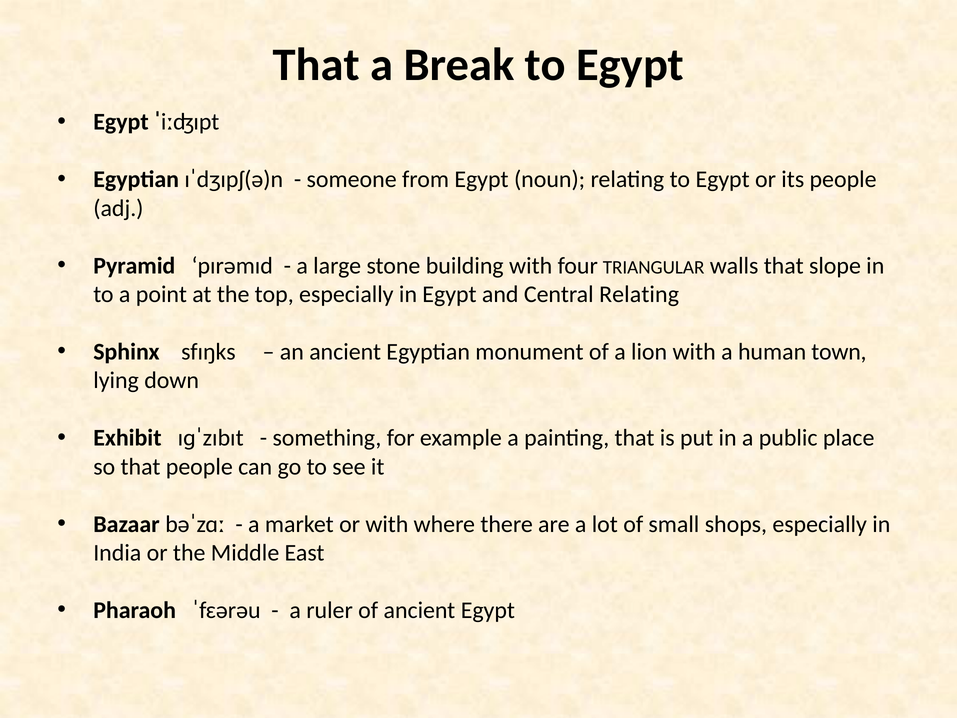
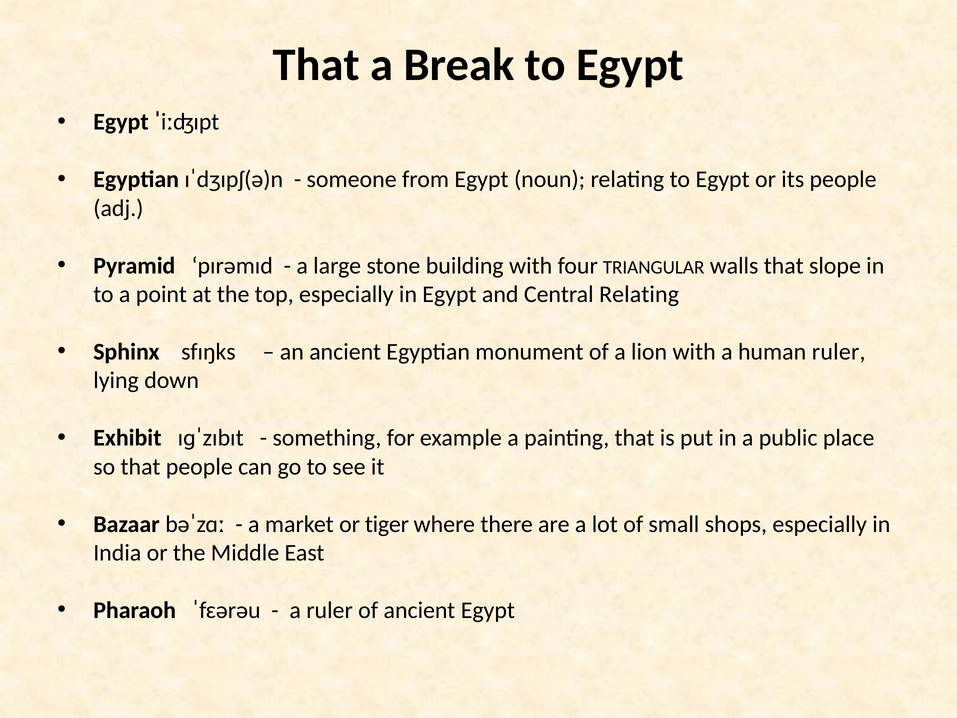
human town: town -> ruler
or with: with -> tiger
